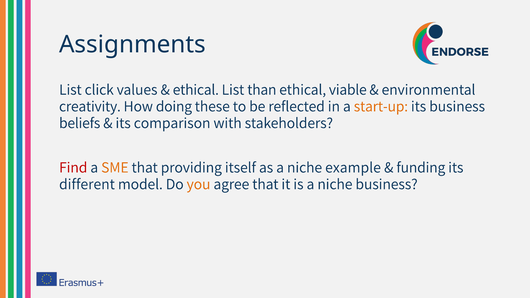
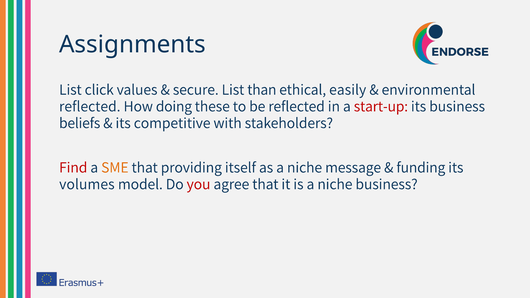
ethical at (196, 90): ethical -> secure
viable: viable -> easily
creativity at (90, 106): creativity -> reflected
start-up colour: orange -> red
comparison: comparison -> competitive
example: example -> message
different: different -> volumes
you colour: orange -> red
